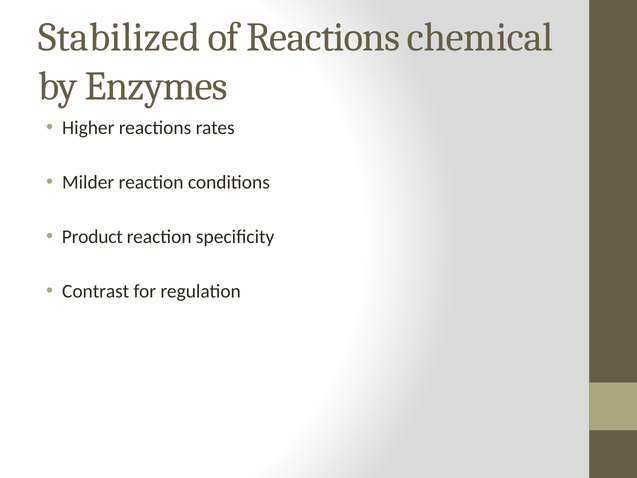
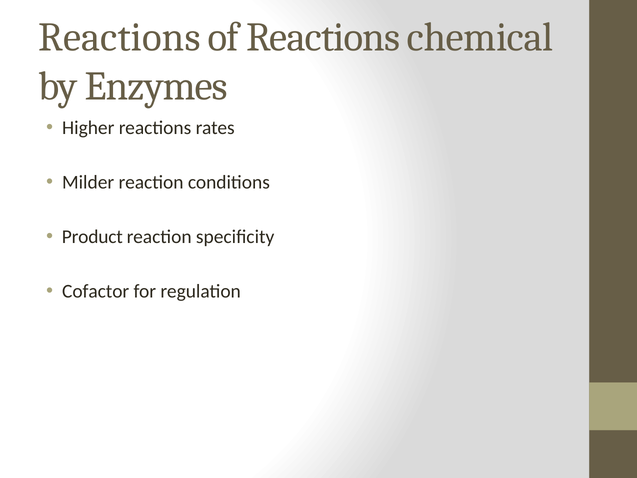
Stabilized at (119, 37): Stabilized -> Reactions
Contrast: Contrast -> Cofactor
